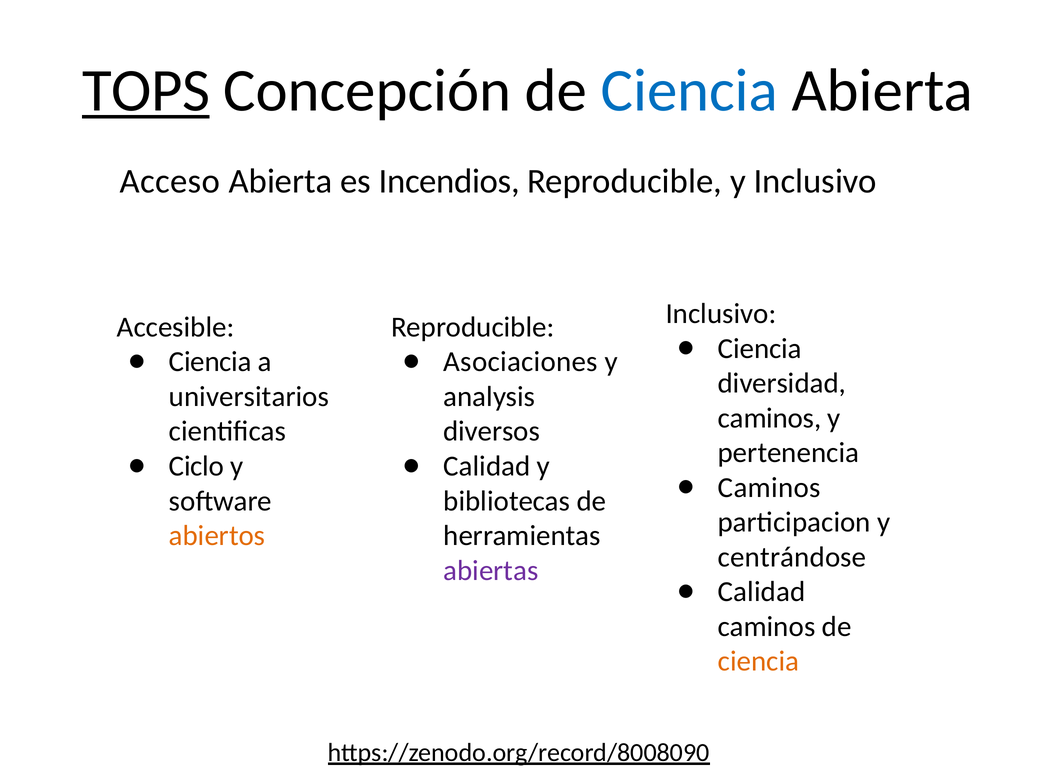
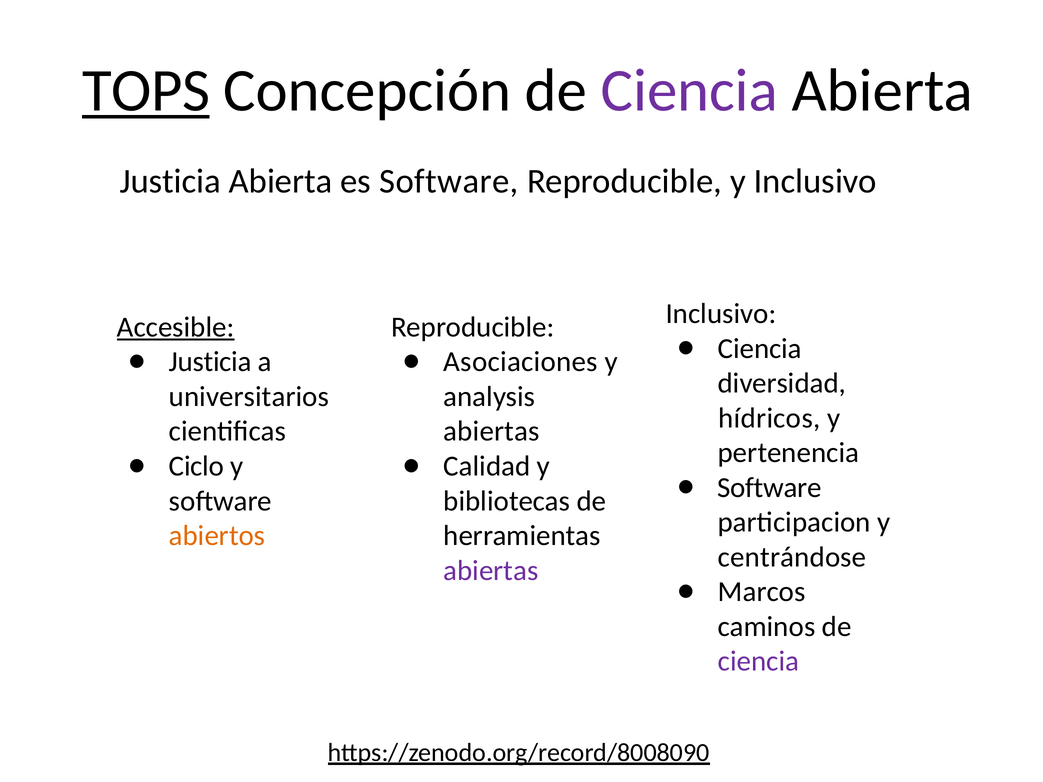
Ciencia at (689, 91) colour: blue -> purple
Acceso at (170, 182): Acceso -> Justicia
es Incendios: Incendios -> Software
Accesible underline: none -> present
Ciencia at (210, 362): Ciencia -> Justicia
caminos at (770, 418): caminos -> hídricos
diversos at (492, 432): diversos -> abiertas
Caminos at (769, 488): Caminos -> Software
Calidad at (762, 592): Calidad -> Marcos
ciencia at (759, 662) colour: orange -> purple
